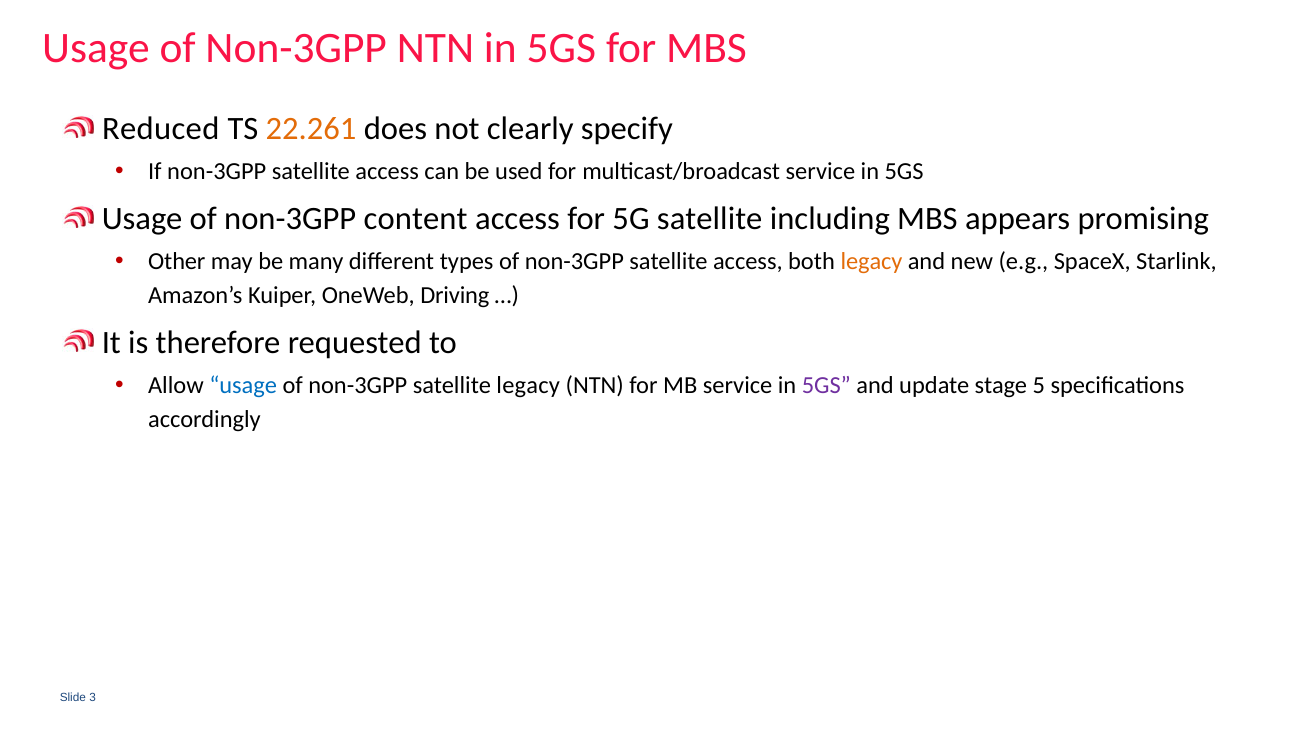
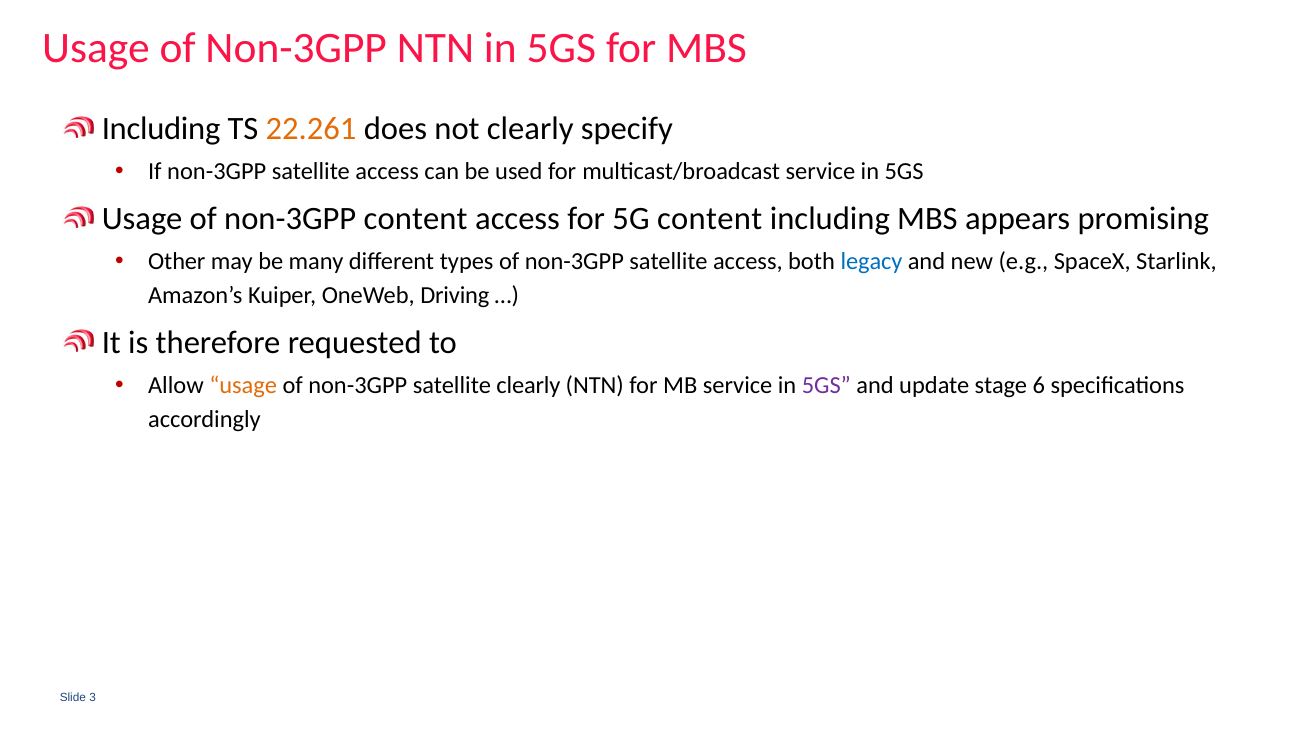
Reduced at (161, 129): Reduced -> Including
5G satellite: satellite -> content
legacy at (871, 262) colour: orange -> blue
usage at (243, 386) colour: blue -> orange
satellite legacy: legacy -> clearly
5: 5 -> 6
